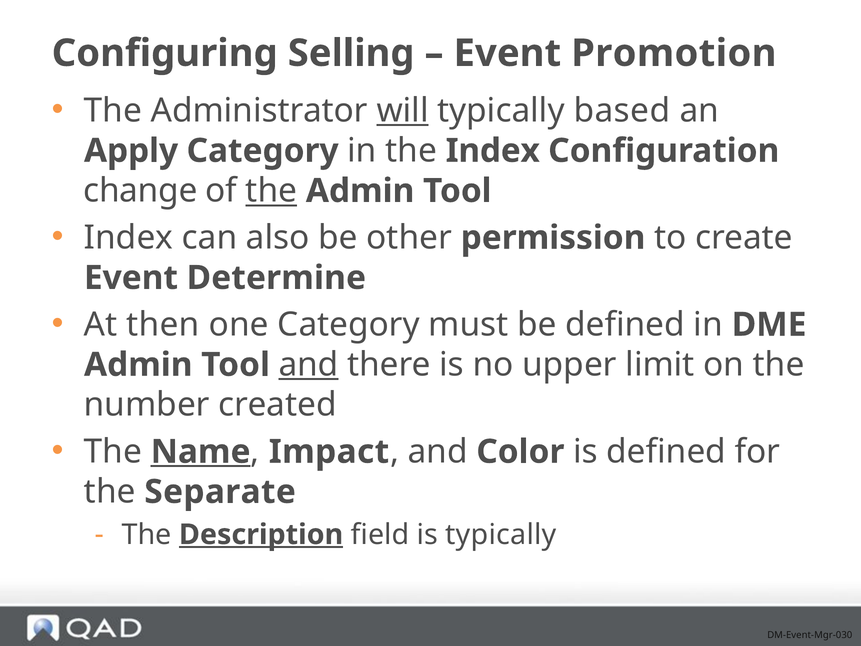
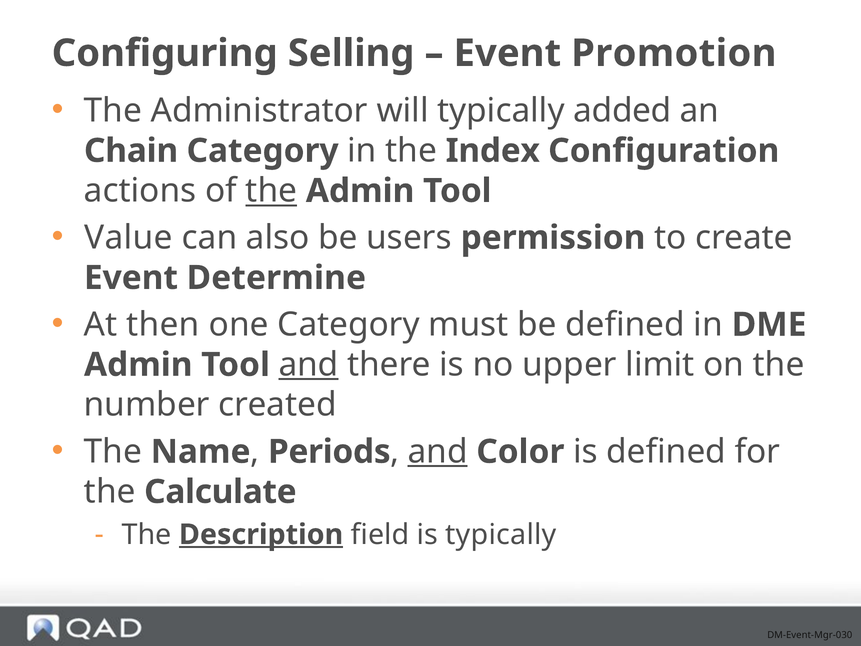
will underline: present -> none
based: based -> added
Apply: Apply -> Chain
change: change -> actions
Index at (129, 238): Index -> Value
other: other -> users
Name underline: present -> none
Impact: Impact -> Periods
and at (438, 452) underline: none -> present
Separate: Separate -> Calculate
